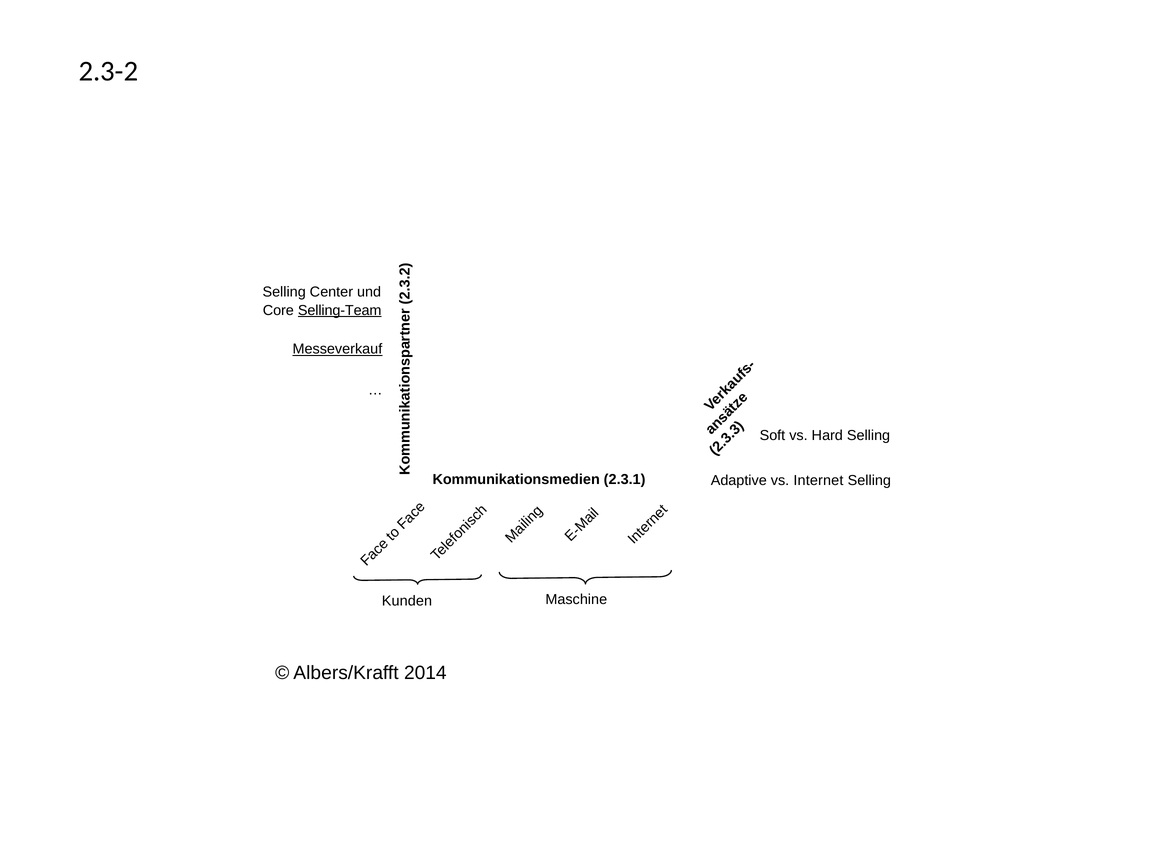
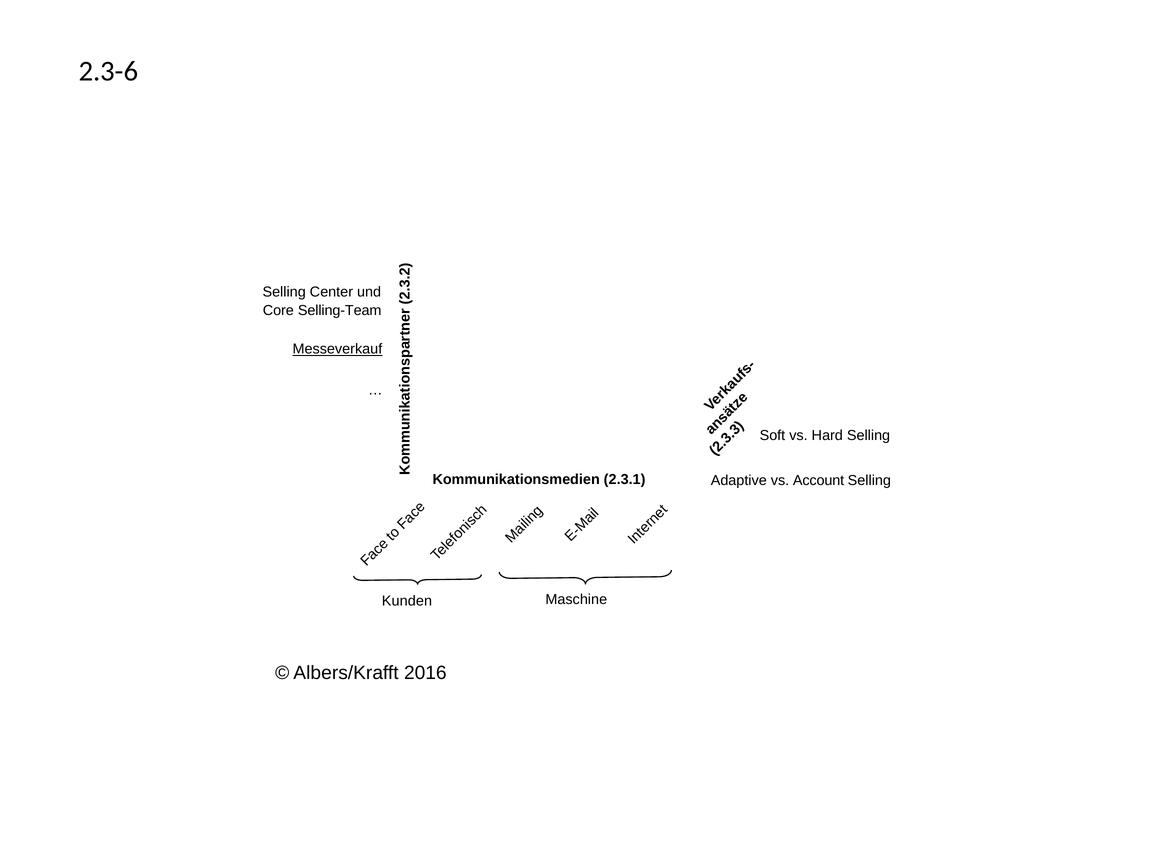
2.3-2: 2.3-2 -> 2.3-6
Selling-Team underline: present -> none
Internet: Internet -> Account
2014: 2014 -> 2016
